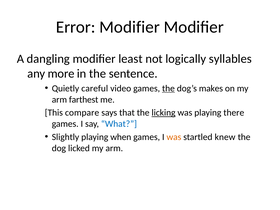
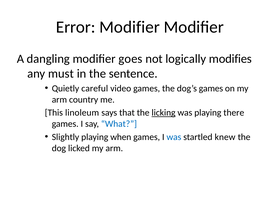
least: least -> goes
syllables: syllables -> modifies
more: more -> must
the at (168, 88) underline: present -> none
dog’s makes: makes -> games
farthest: farthest -> country
compare: compare -> linoleum
was at (174, 137) colour: orange -> blue
